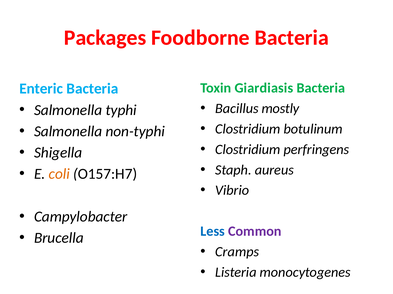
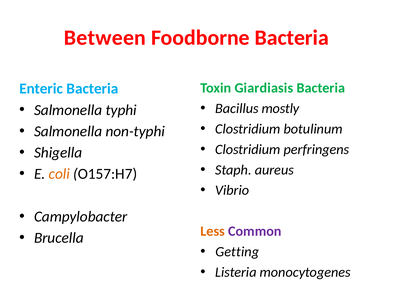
Packages: Packages -> Between
Less colour: blue -> orange
Cramps: Cramps -> Getting
